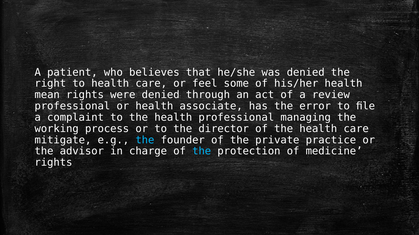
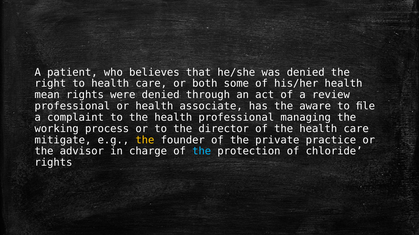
feel: feel -> both
error: error -> aware
the at (145, 140) colour: light blue -> yellow
medicine: medicine -> chloride
